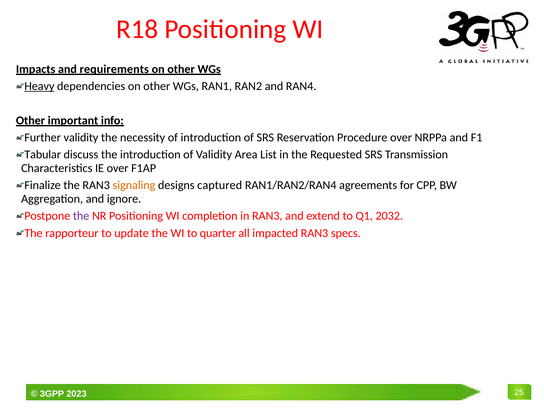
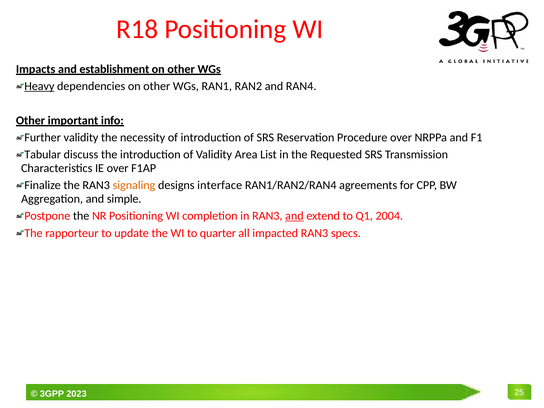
requirements: requirements -> establishment
captured: captured -> interface
ignore: ignore -> simple
the at (81, 216) colour: purple -> black
and at (294, 216) underline: none -> present
2032: 2032 -> 2004
